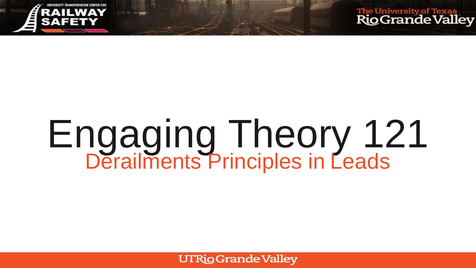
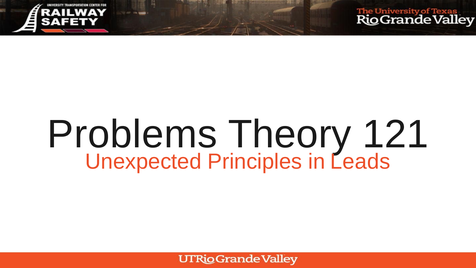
Engaging: Engaging -> Problems
Derailments: Derailments -> Unexpected
